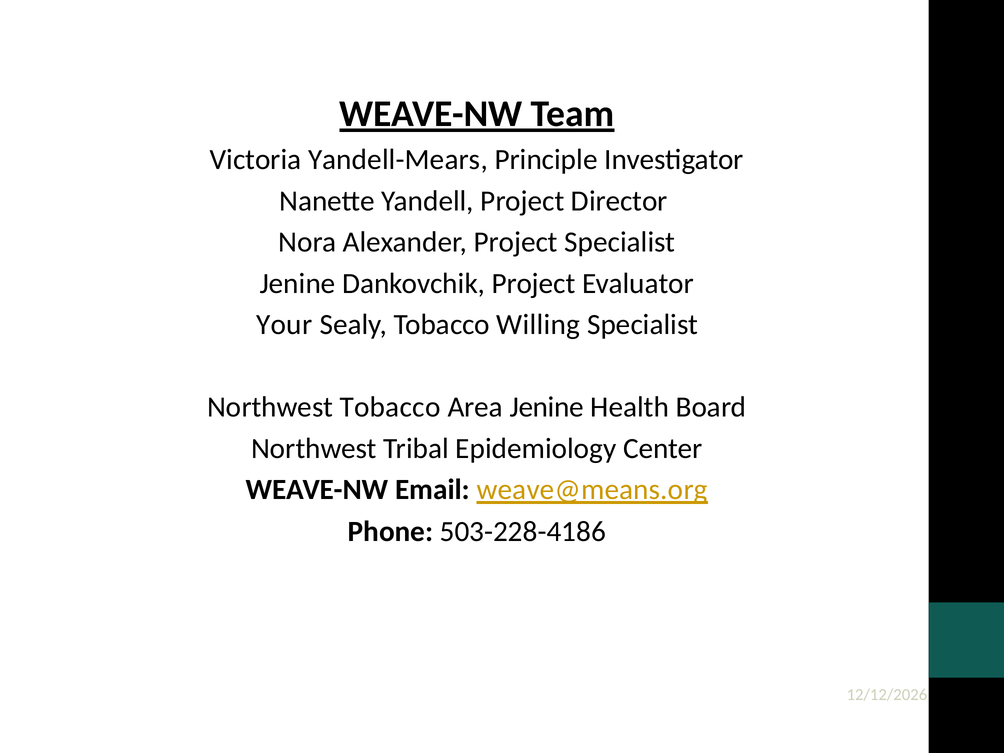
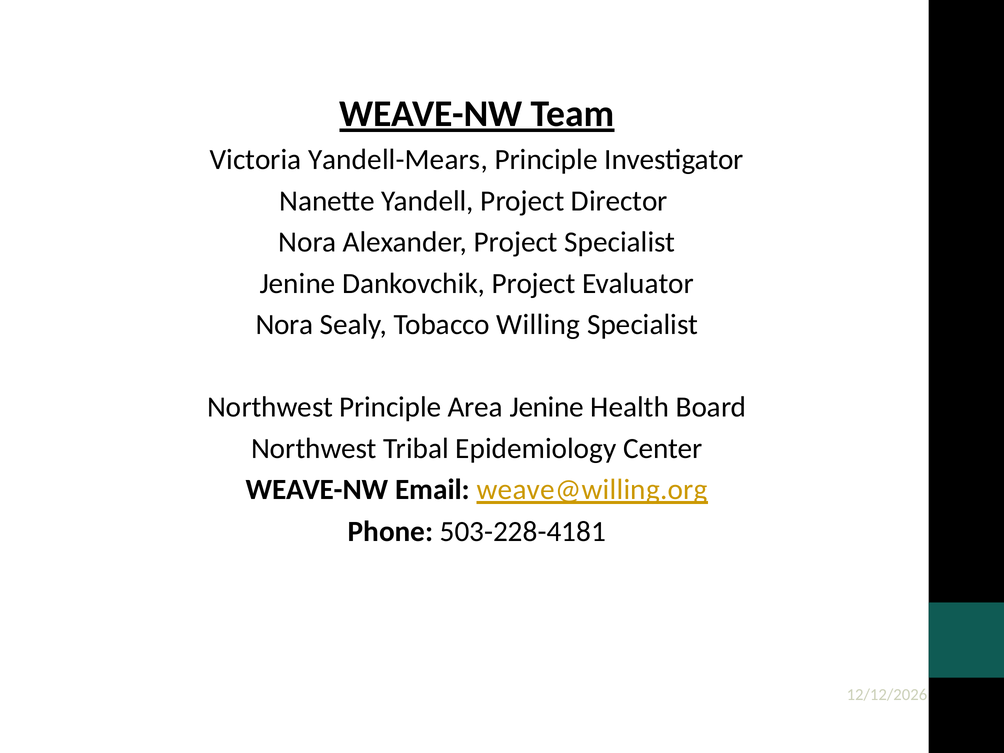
Your at (284, 325): Your -> Nora
Northwest Tobacco: Tobacco -> Principle
weave@means.org: weave@means.org -> weave@willing.org
503-228-4186: 503-228-4186 -> 503-228-4181
